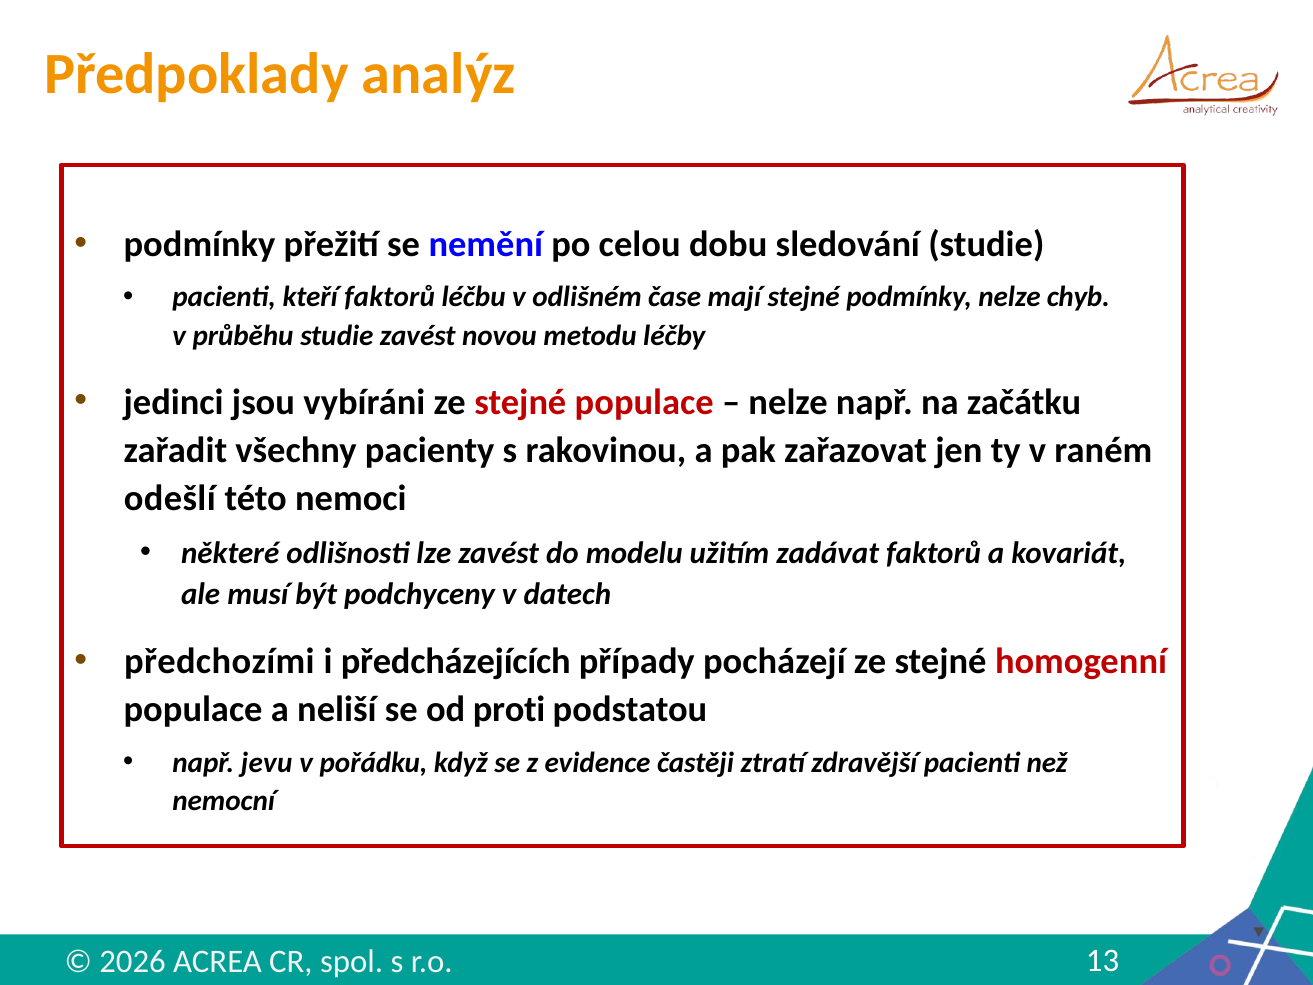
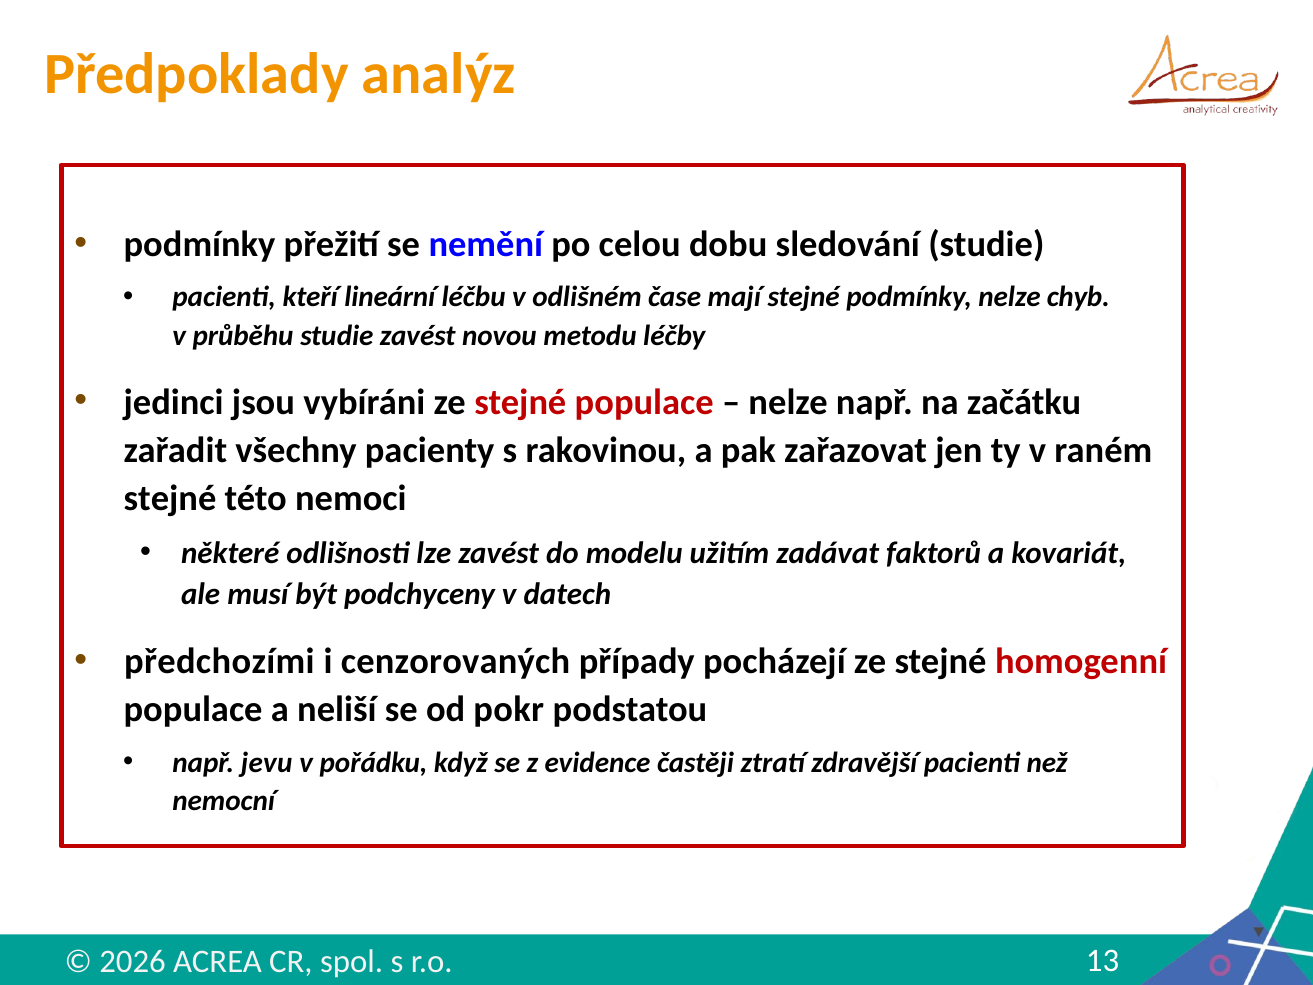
kteří faktorů: faktorů -> lineární
odešlí at (170, 498): odešlí -> stejné
předcházejících: předcházejících -> cenzorovaných
proti: proti -> pokr
